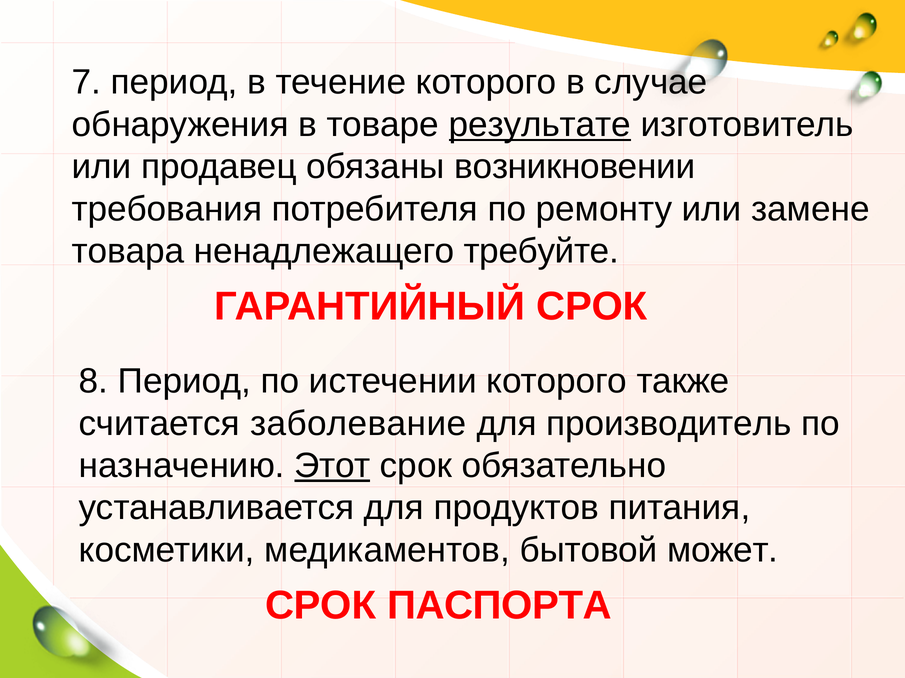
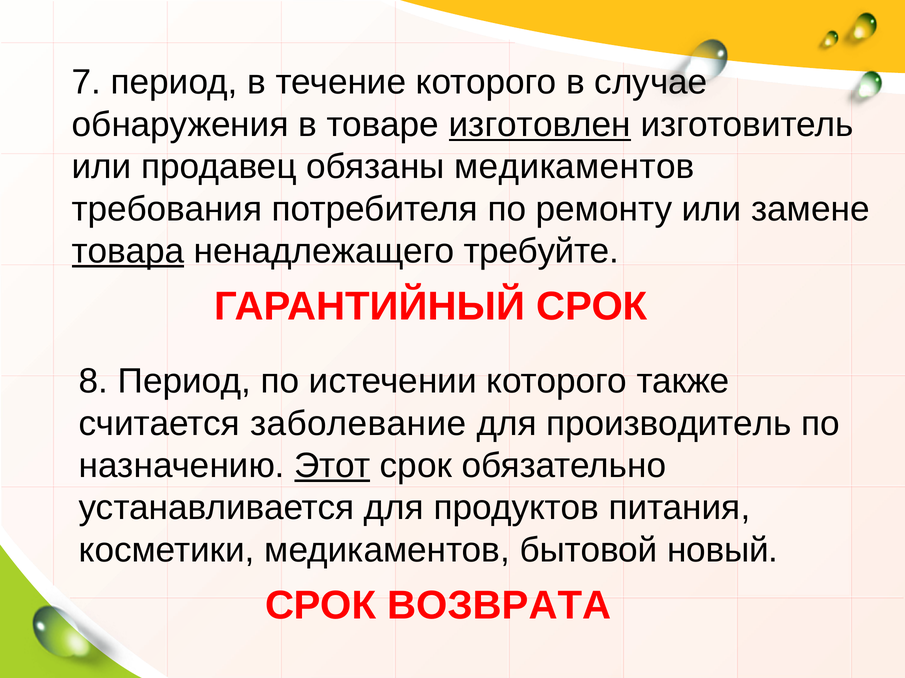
результате: результате -> изготовлен
обязаны возникновении: возникновении -> медикаментов
товара underline: none -> present
может: может -> новый
ПАСПОРТА: ПАСПОРТА -> ВОЗВРАТА
